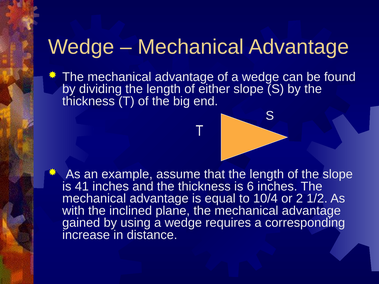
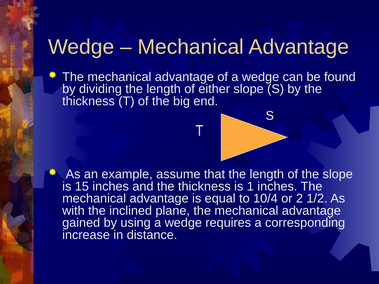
41: 41 -> 15
6: 6 -> 1
